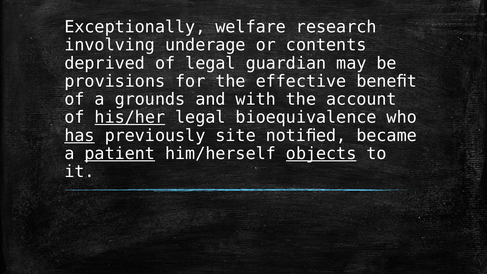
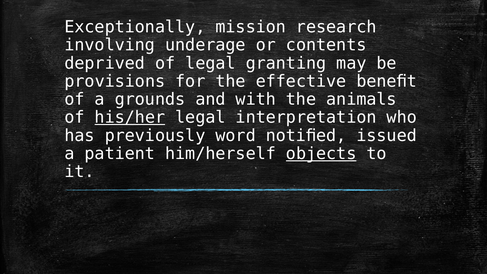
welfare: welfare -> mission
guardian: guardian -> granting
account: account -> animals
bioequivalence: bioequivalence -> interpretation
has underline: present -> none
site: site -> word
became: became -> issued
patient underline: present -> none
